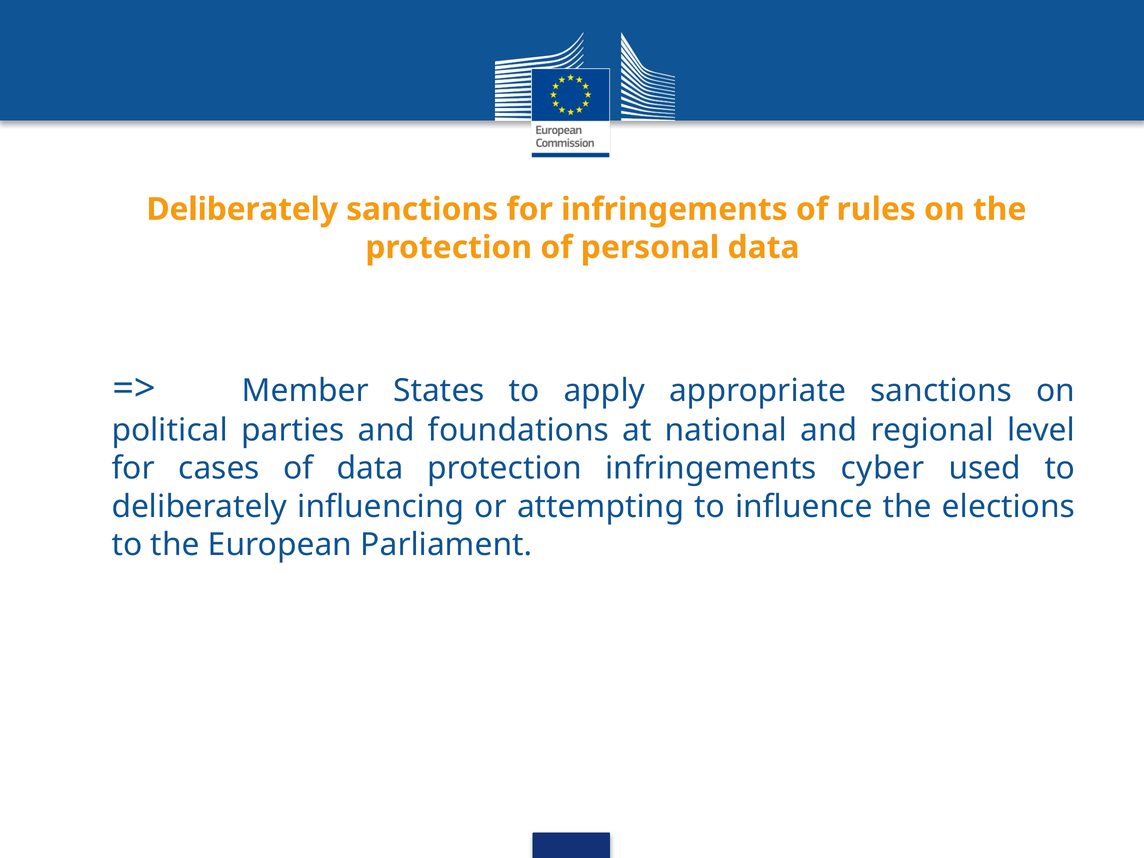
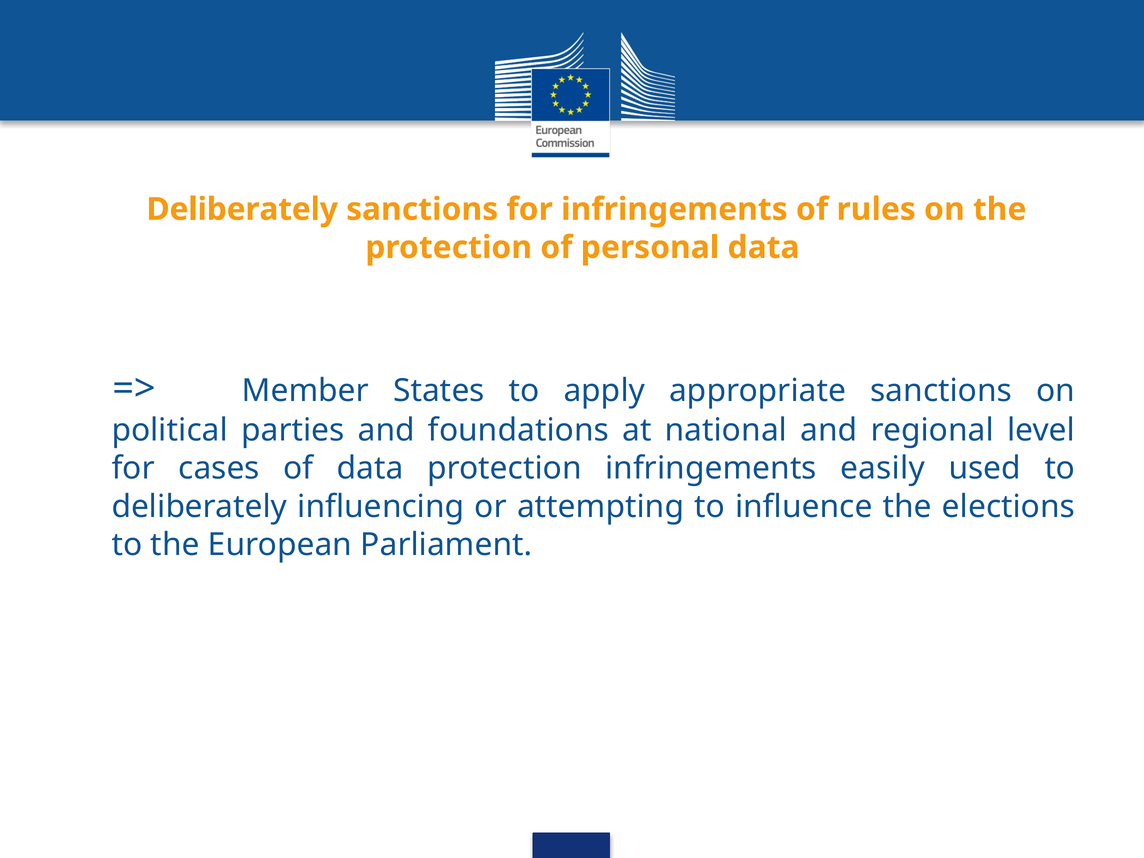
cyber: cyber -> easily
